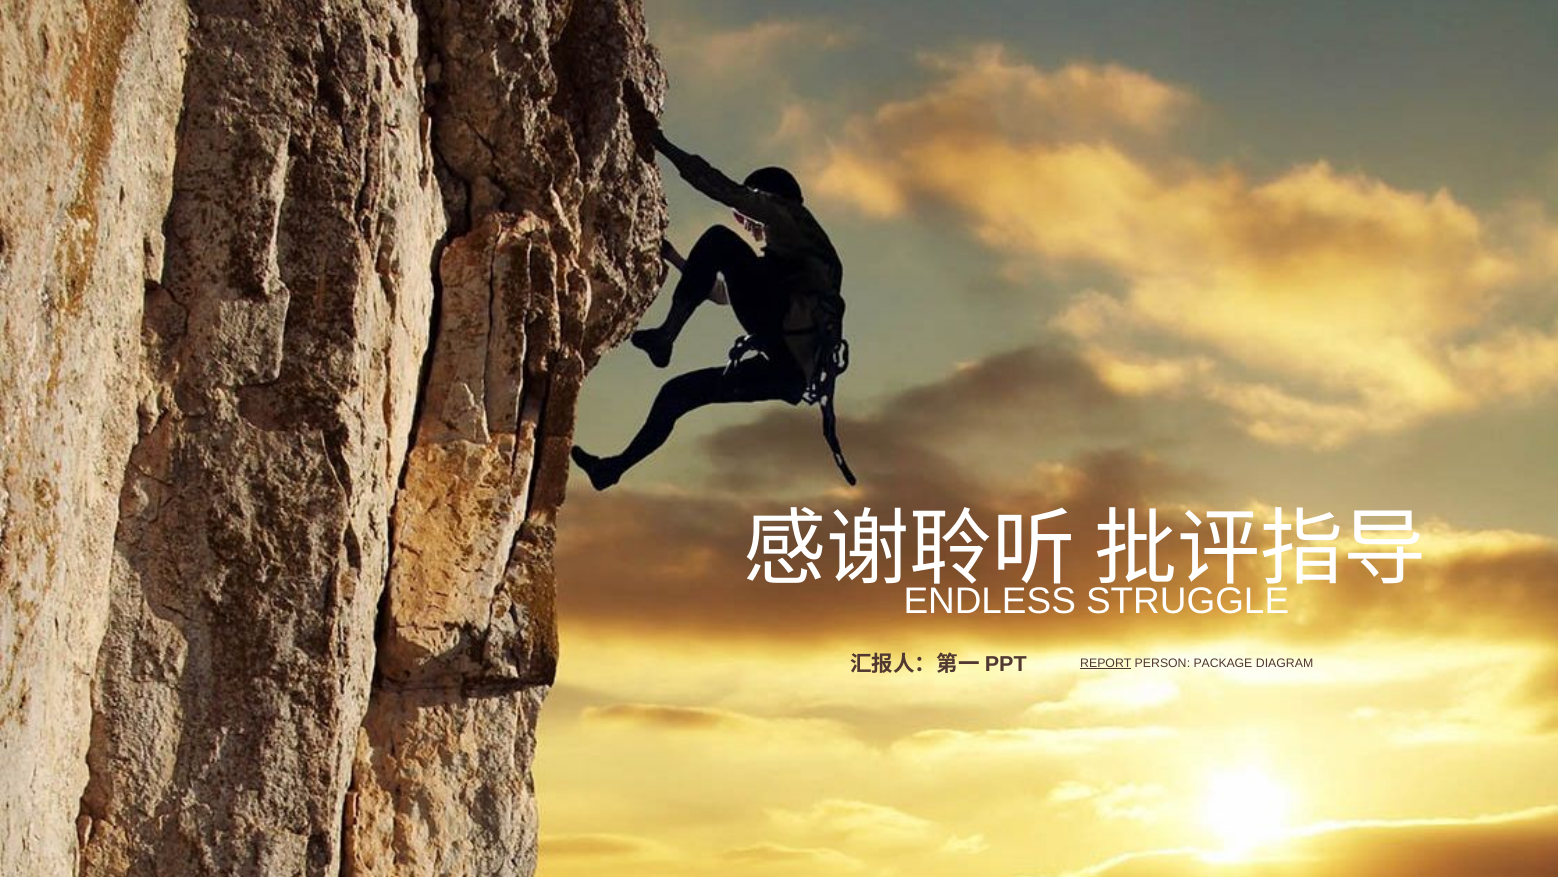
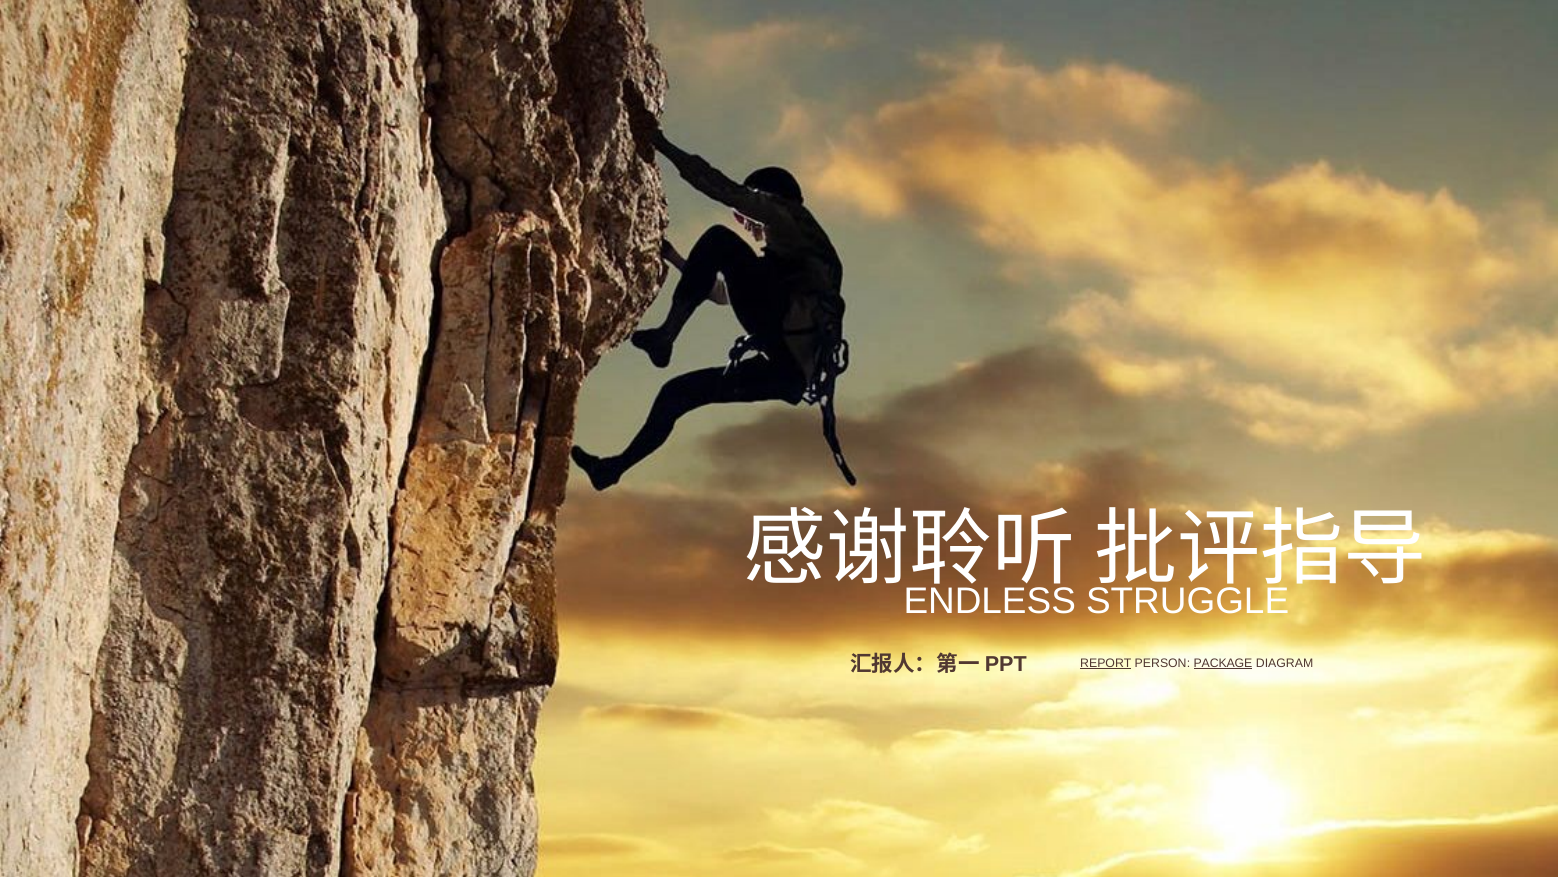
PACKAGE underline: none -> present
